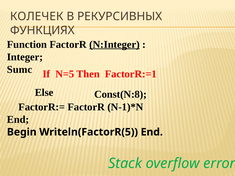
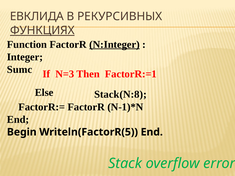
КОЛЕЧЕК: КОЛЕЧЕК -> ЕВКЛИДА
ФУНКЦИЯХ underline: none -> present
N=5: N=5 -> N=3
Const(N:8: Const(N:8 -> Stack(N:8
